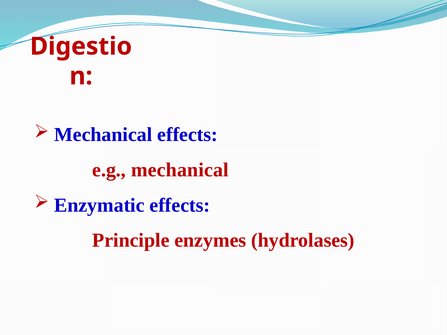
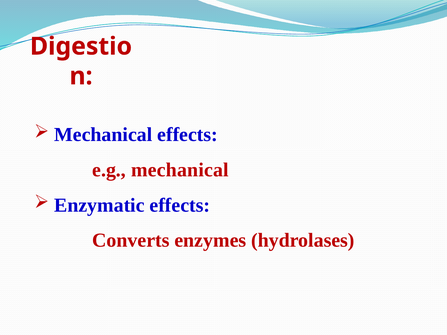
Principle: Principle -> Converts
